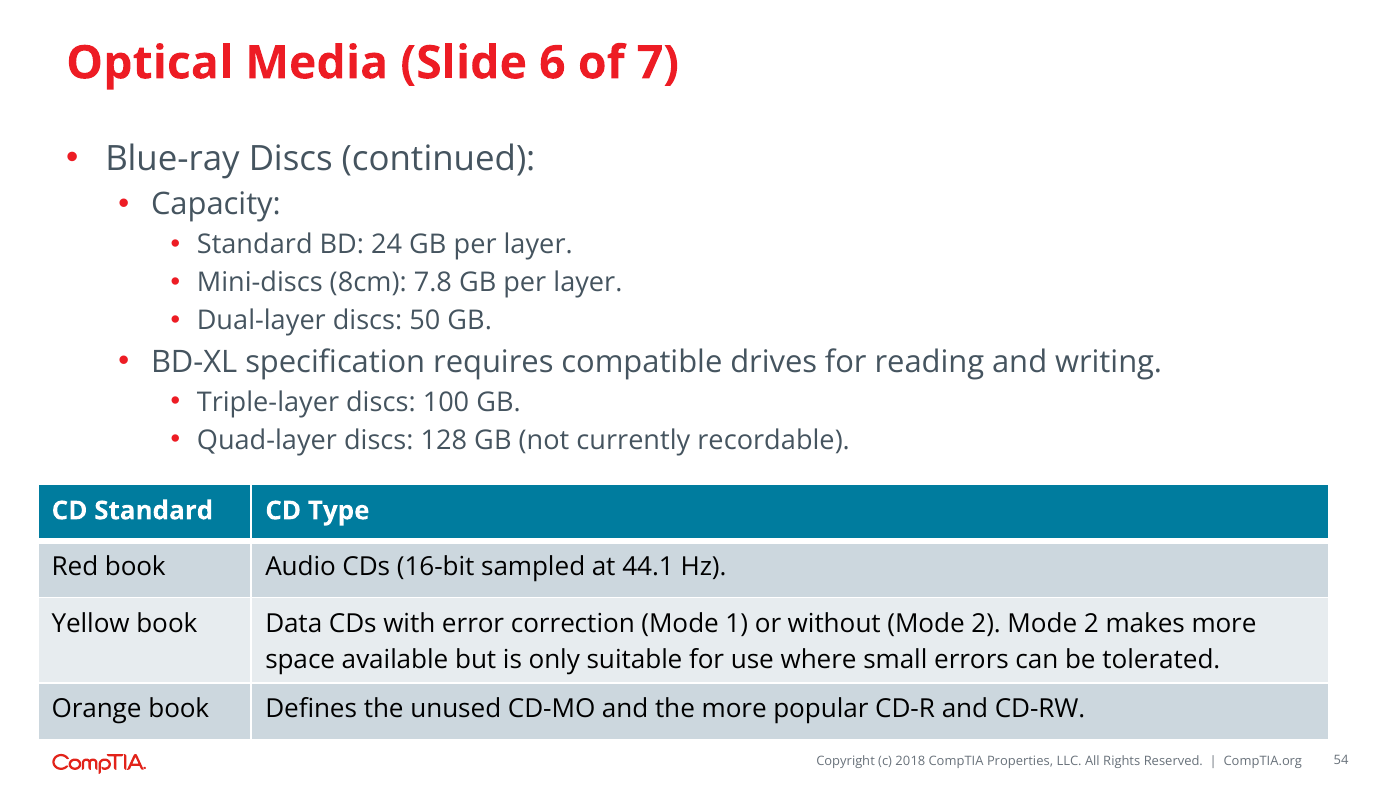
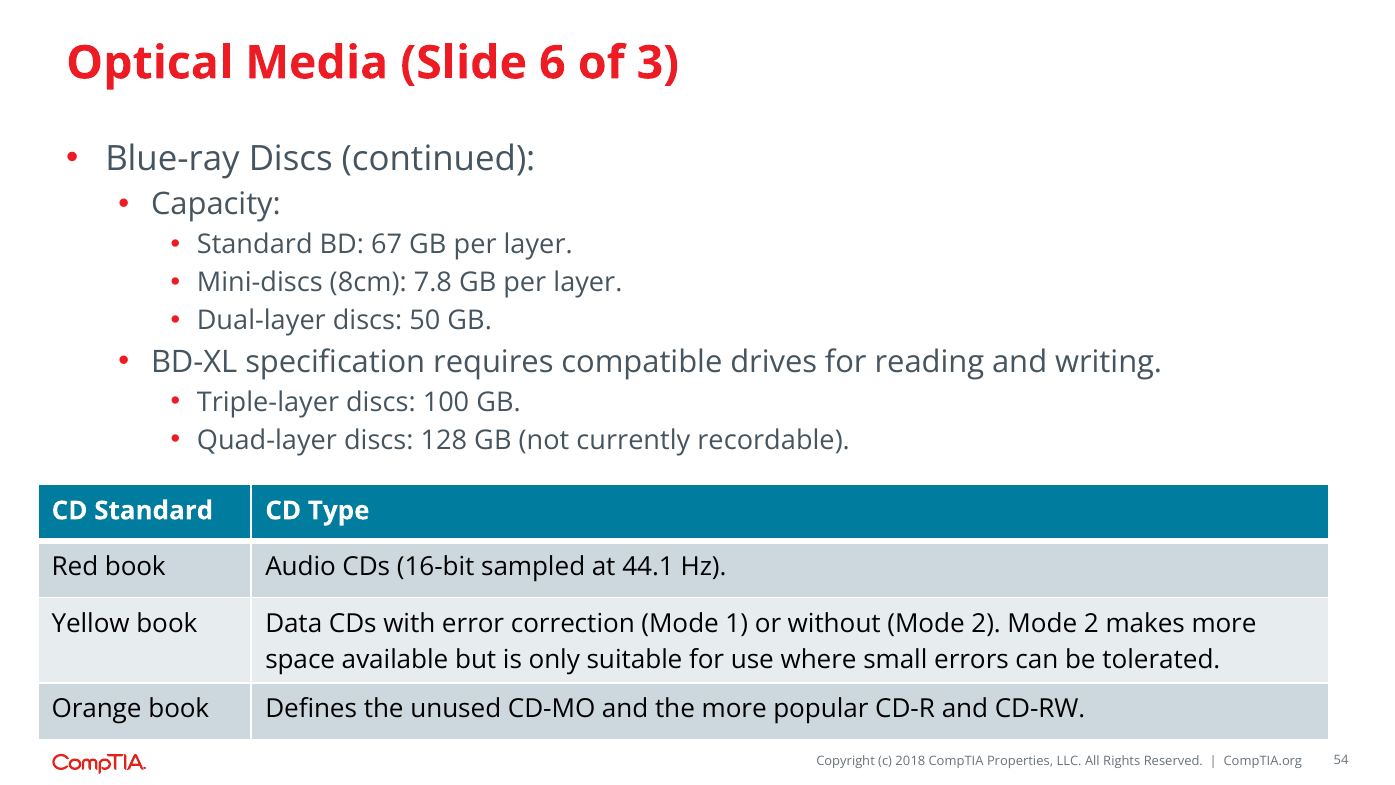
7: 7 -> 3
24: 24 -> 67
